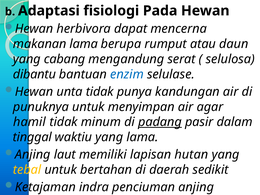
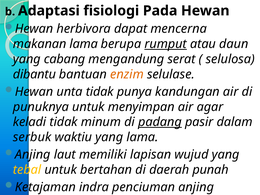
rumput underline: none -> present
enzim colour: blue -> orange
hamil: hamil -> keladi
tinggal: tinggal -> serbuk
hutan: hutan -> wujud
sedikit: sedikit -> punah
